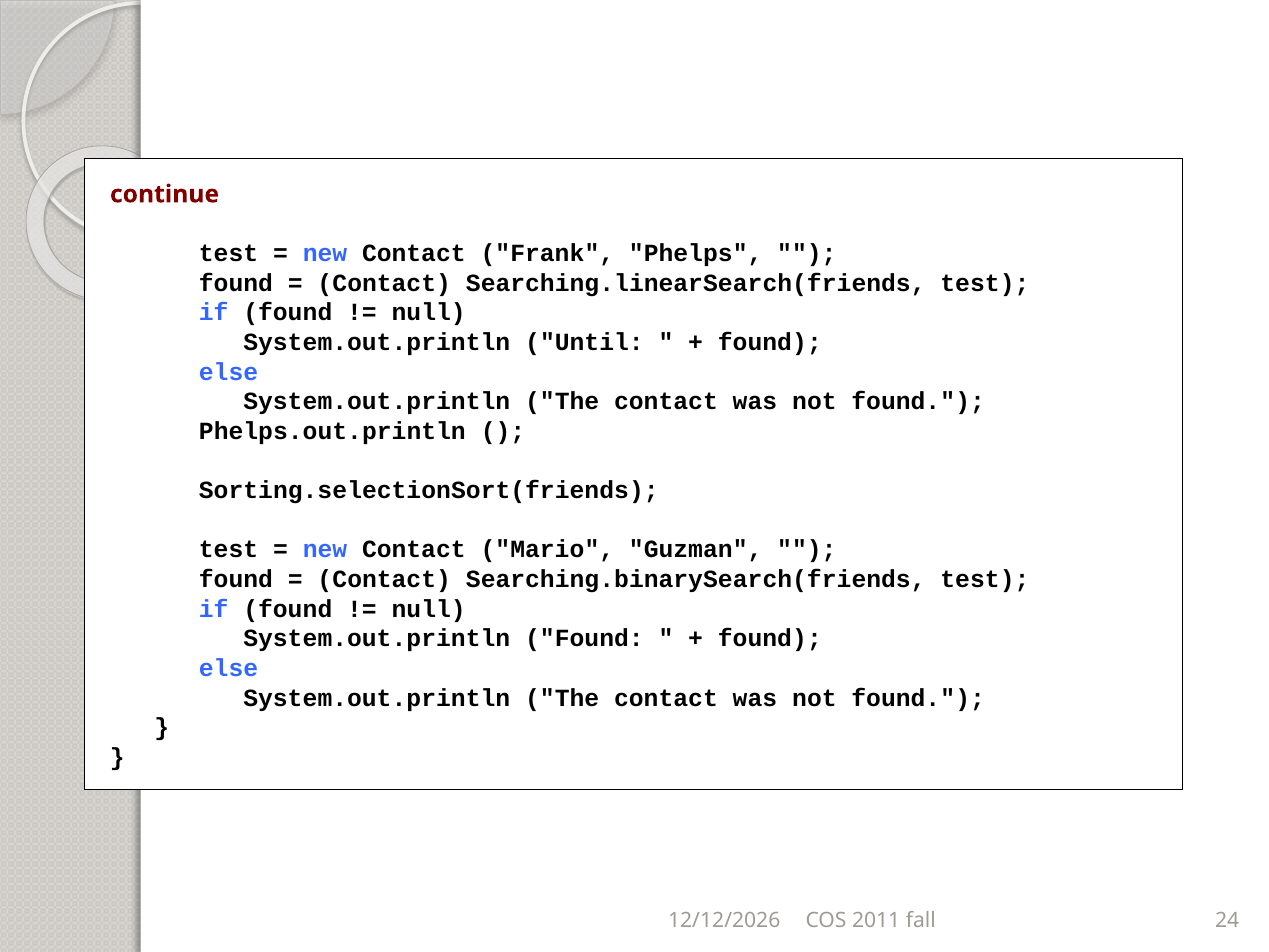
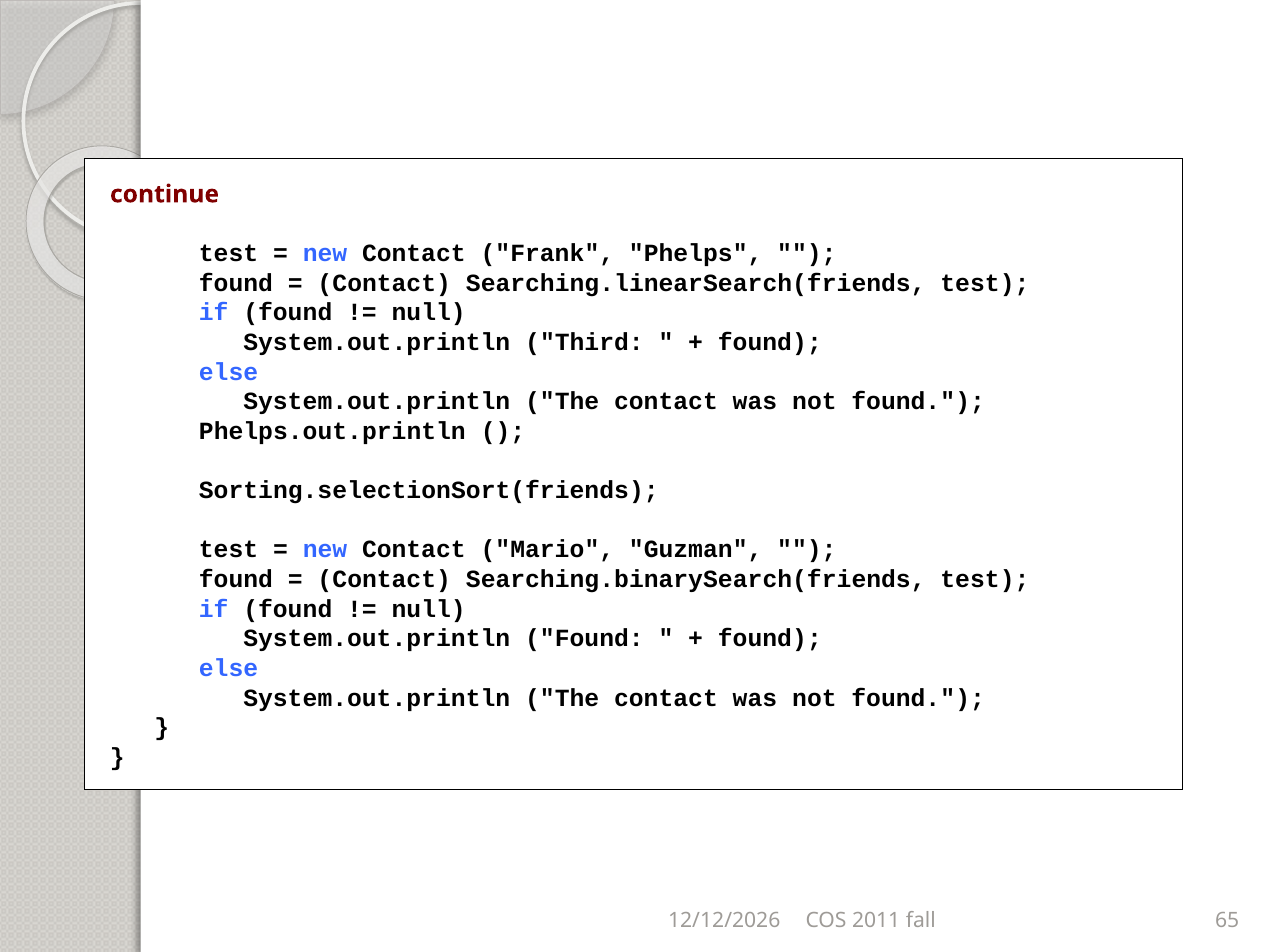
Until: Until -> Third
24: 24 -> 65
